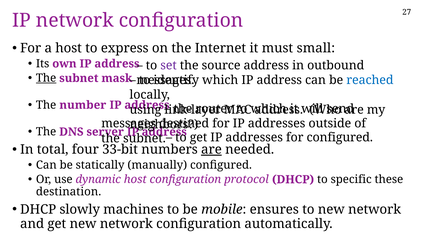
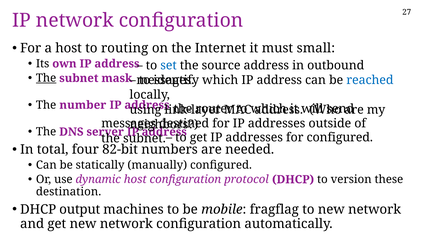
express: express -> routing
set colour: purple -> blue
33-bit: 33-bit -> 82-bit
are at (211, 149) underline: present -> none
specific: specific -> version
slowly: slowly -> output
ensures: ensures -> fragflag
